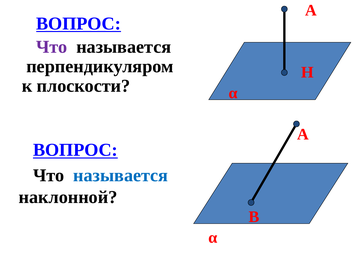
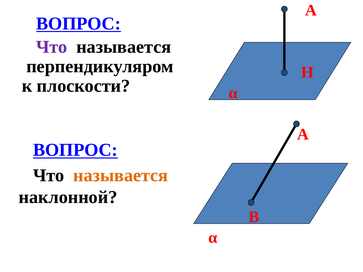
называется at (121, 175) colour: blue -> orange
